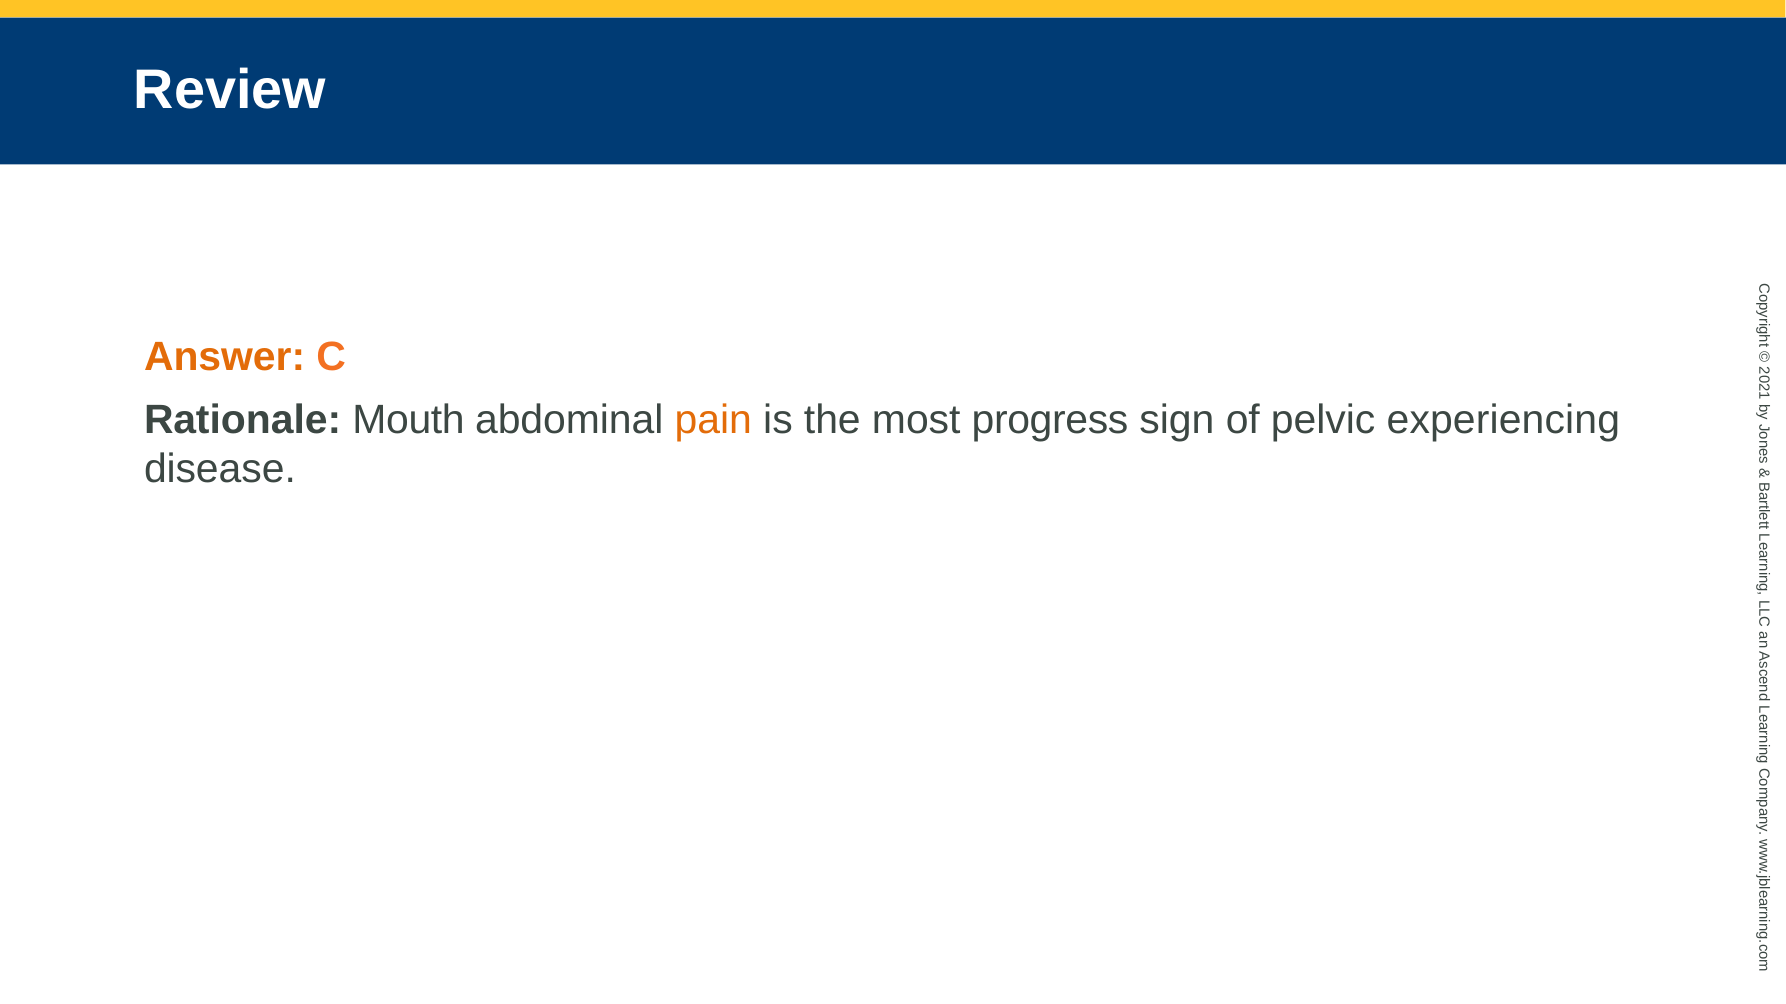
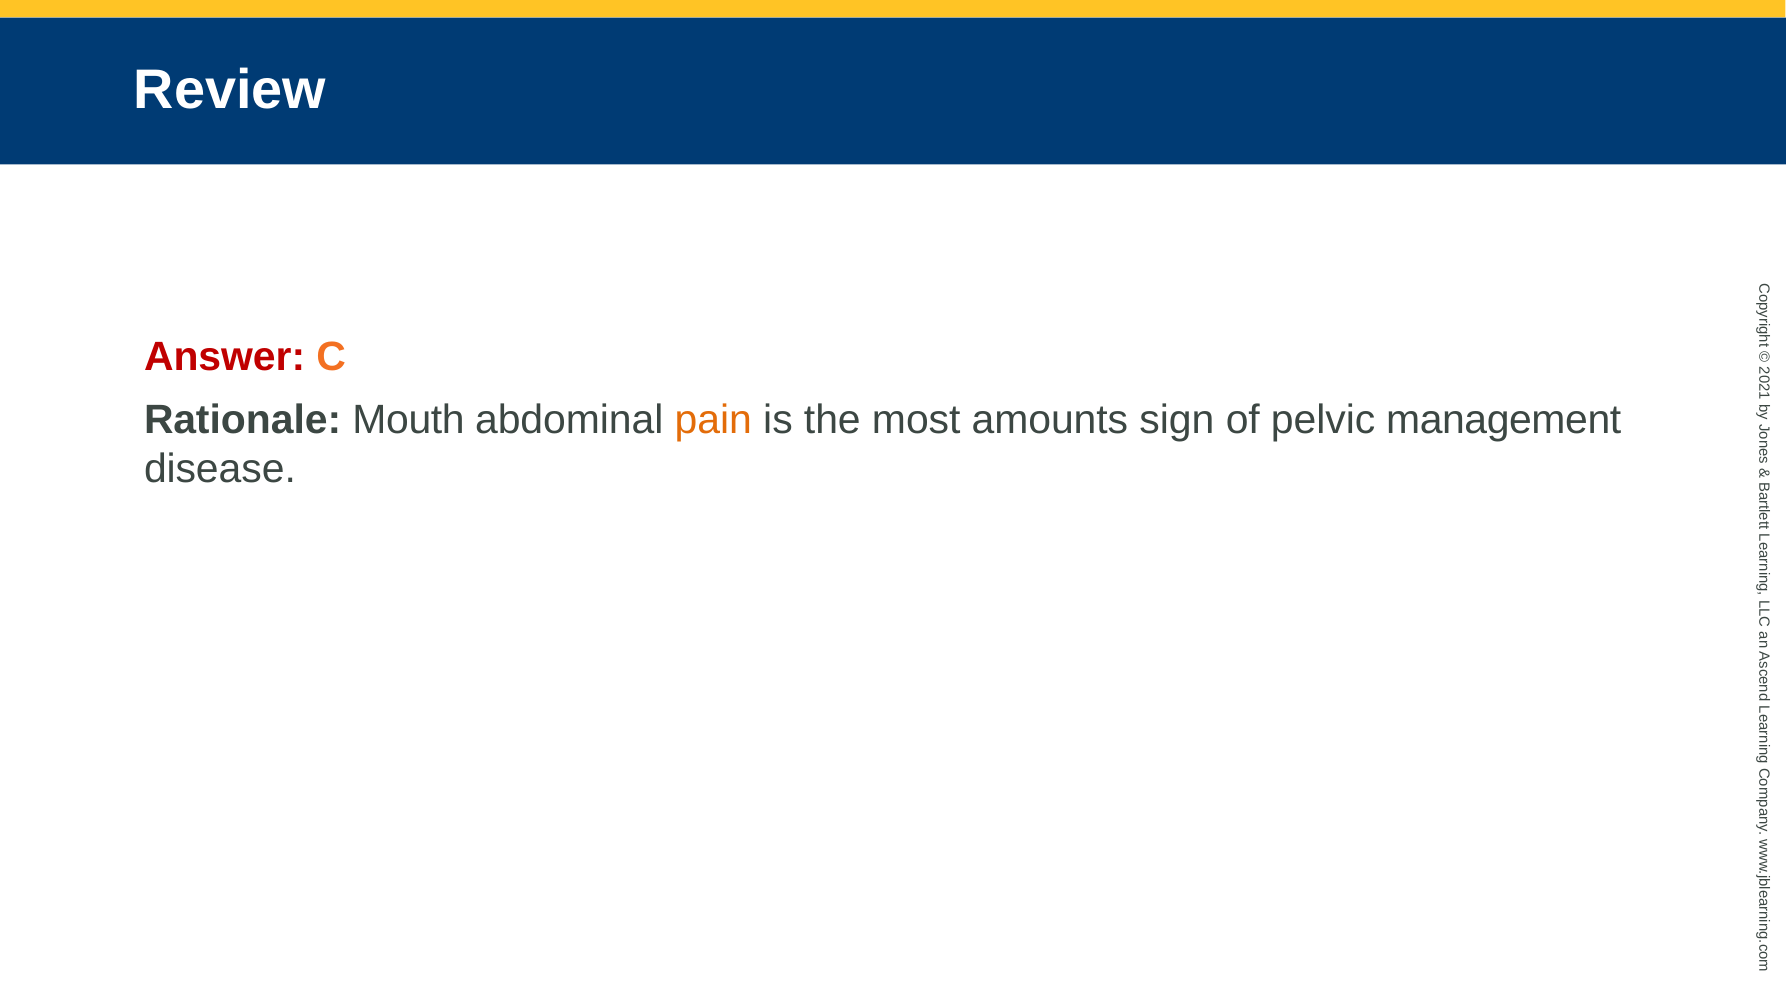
Answer colour: orange -> red
progress: progress -> amounts
experiencing: experiencing -> management
